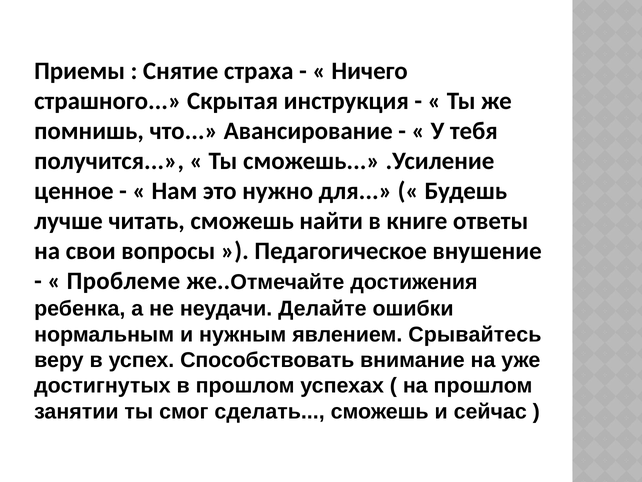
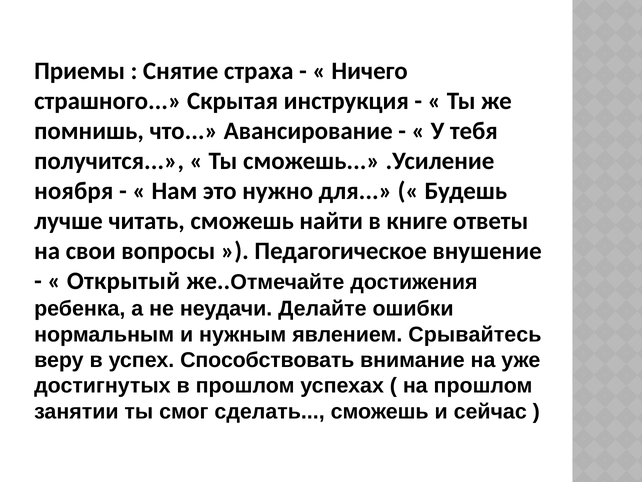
ценное: ценное -> ноября
Проблеме: Проблеме -> Открытый
